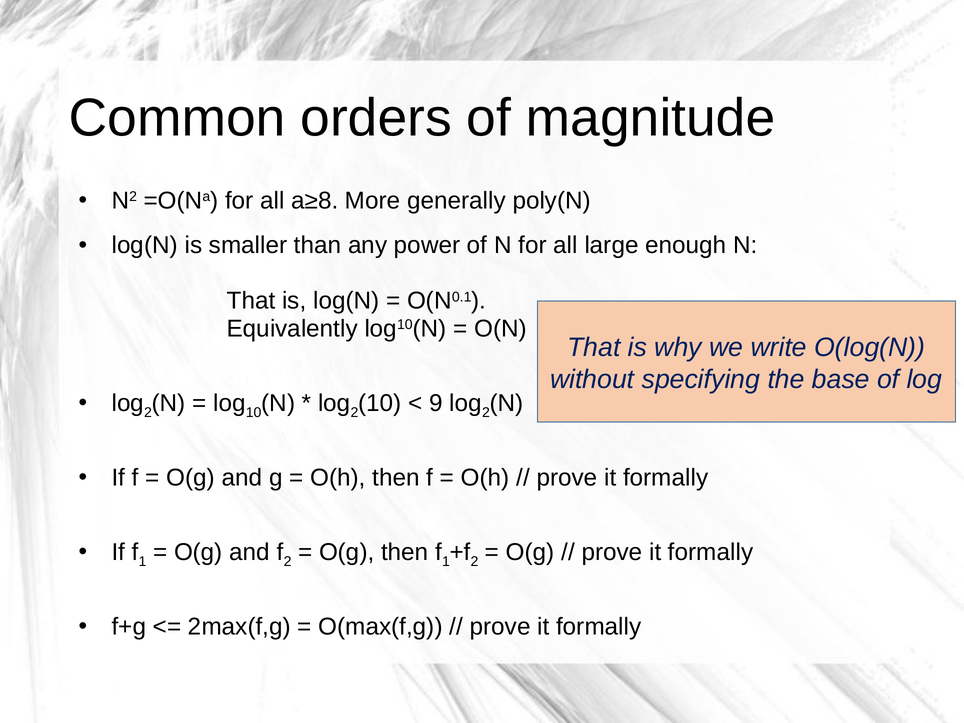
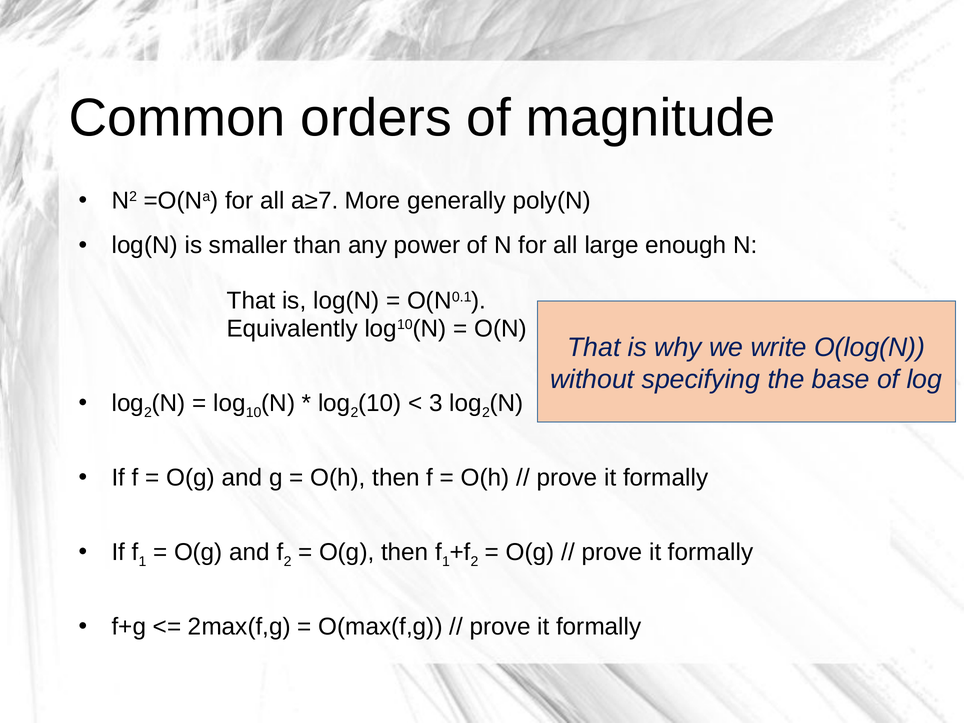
a≥8: a≥8 -> a≥7
9: 9 -> 3
